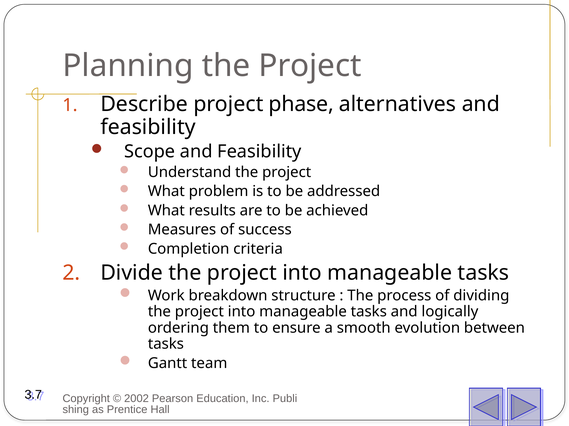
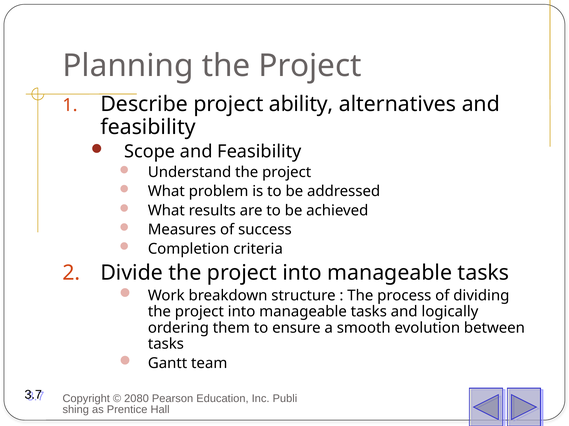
phase: phase -> ability
2002: 2002 -> 2080
